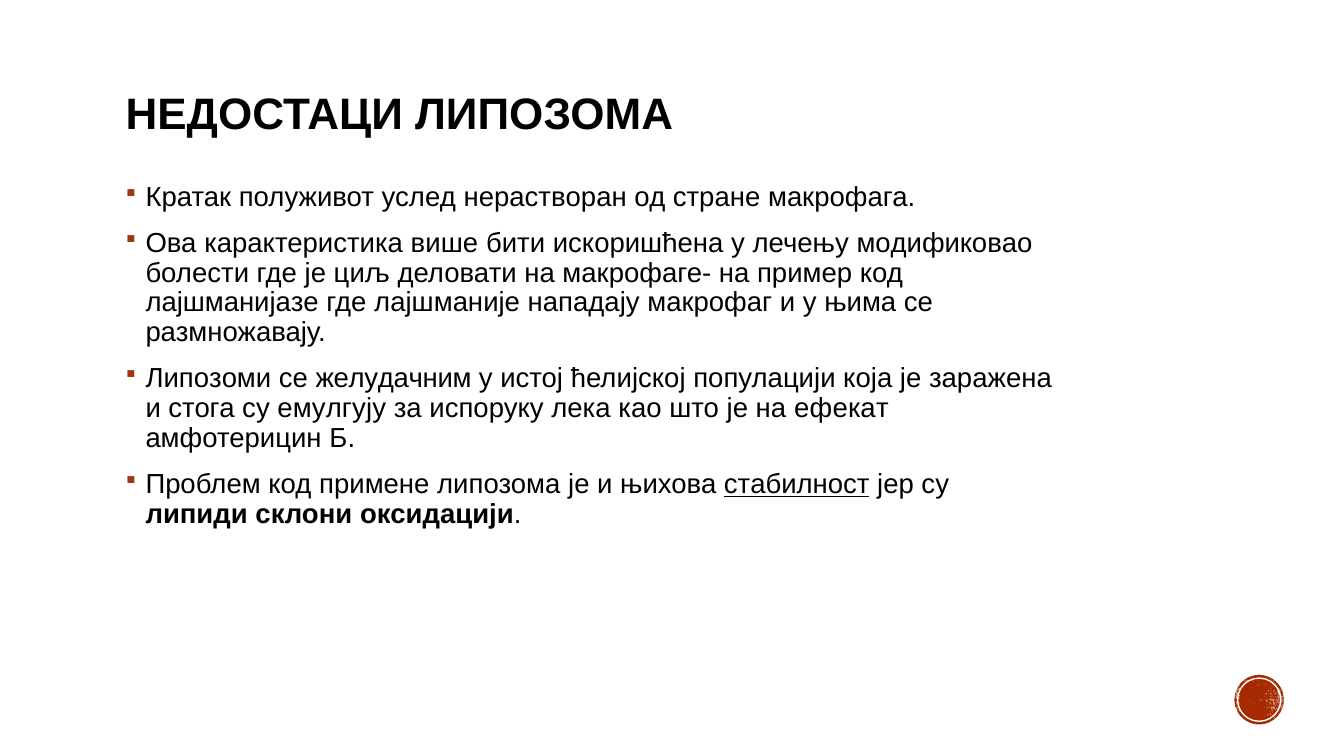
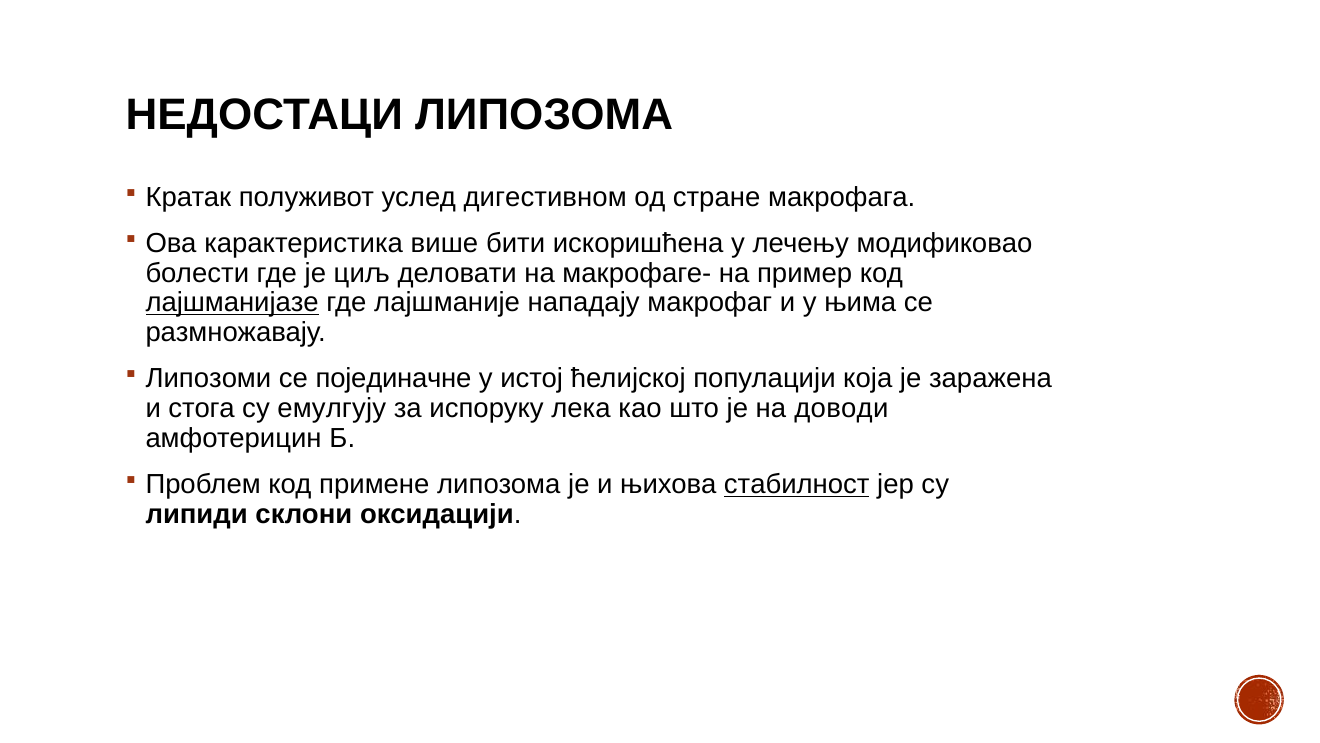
нерастворан: нерастворан -> дигестивном
лајшманијазе underline: none -> present
желудачним: желудачним -> појединачне
ефекат: ефекат -> доводи
